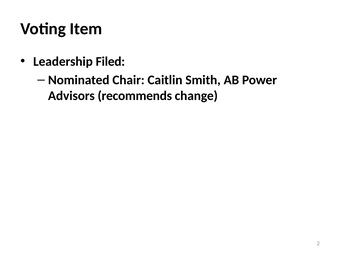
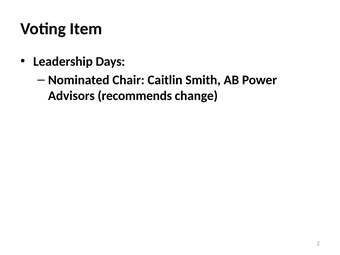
Filed: Filed -> Days
